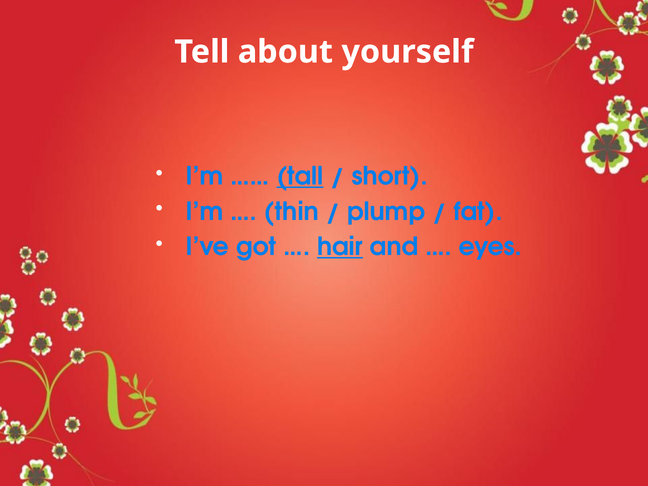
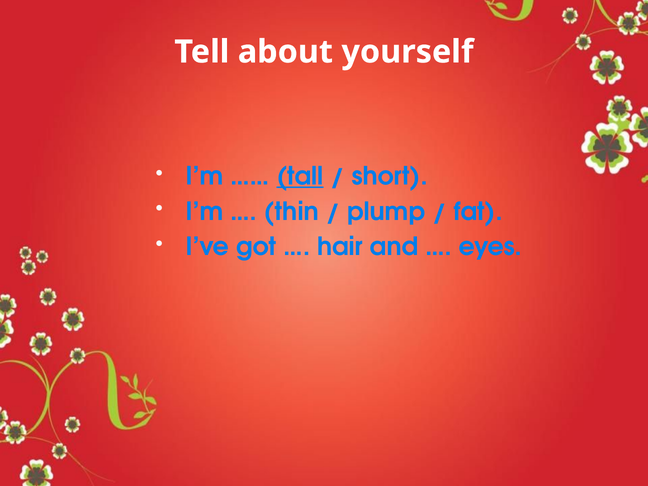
hair underline: present -> none
